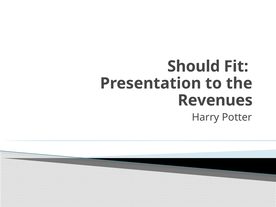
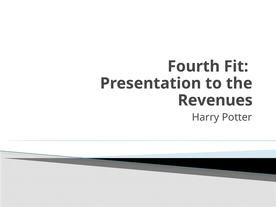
Should: Should -> Fourth
